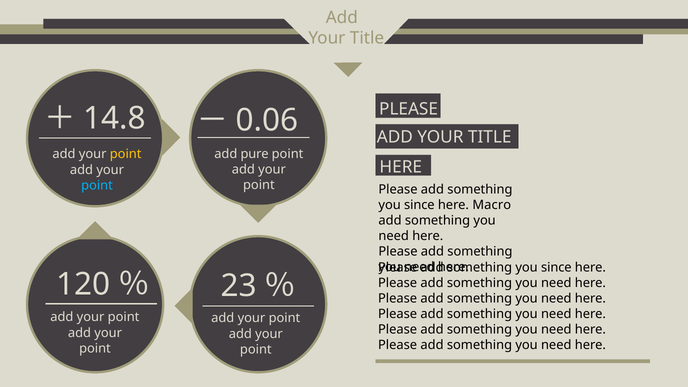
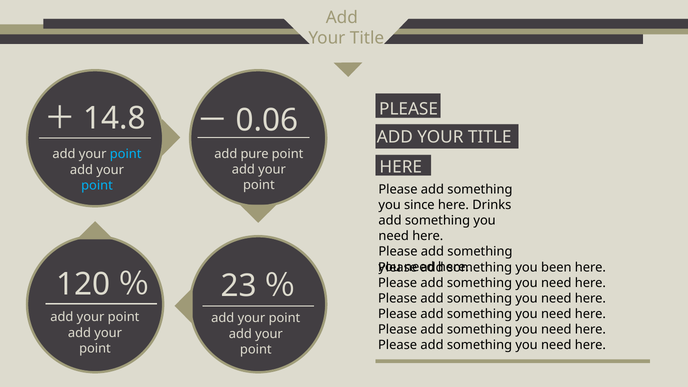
point at (126, 154) colour: yellow -> light blue
Macro: Macro -> Drinks
since at (556, 268): since -> been
